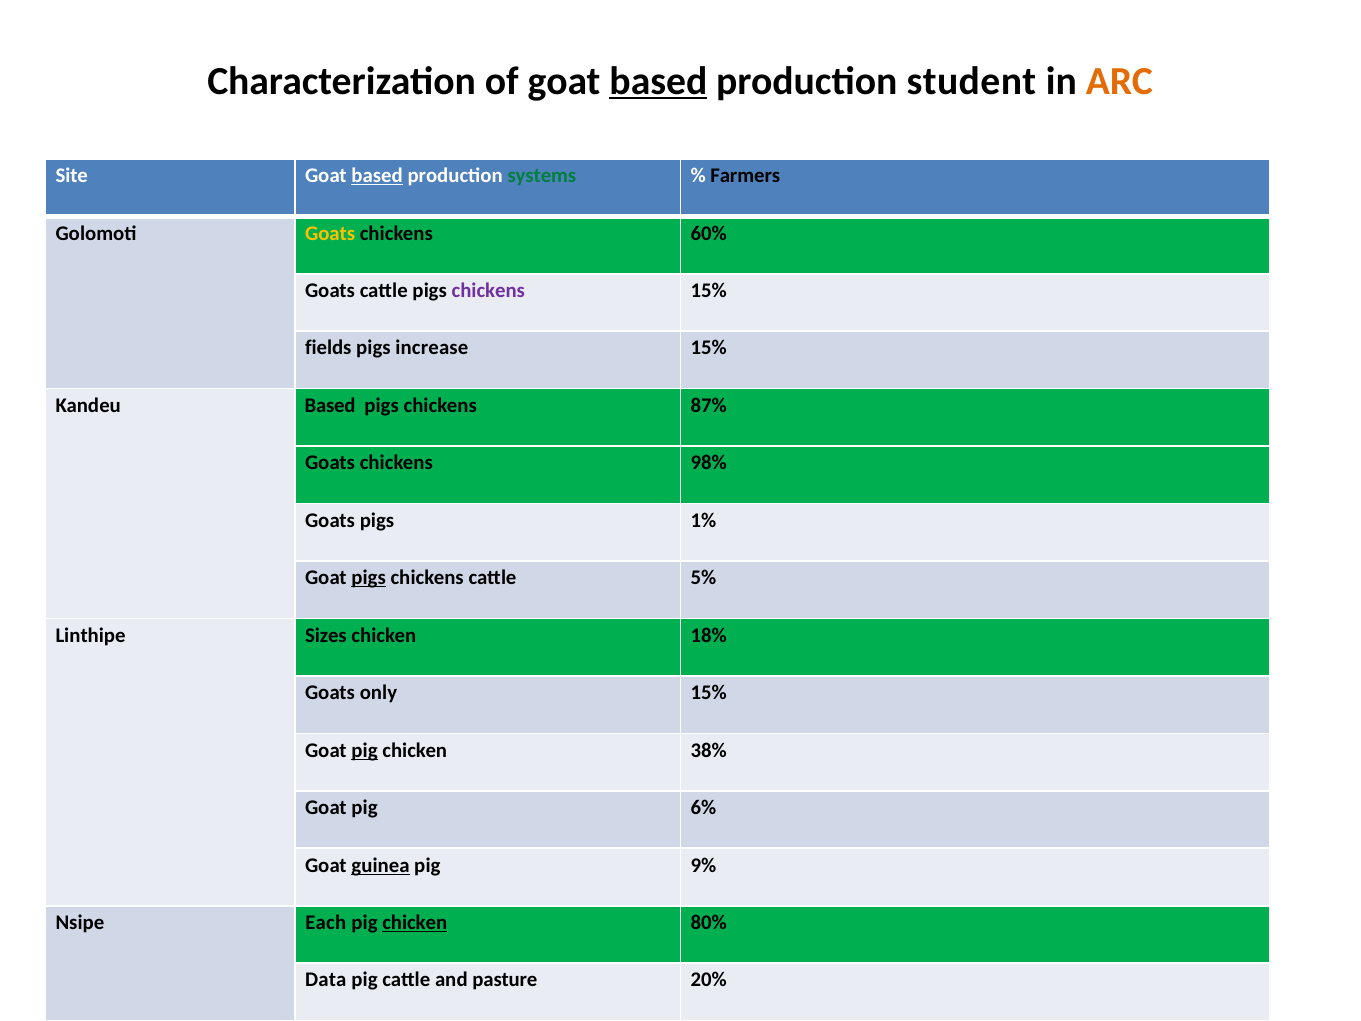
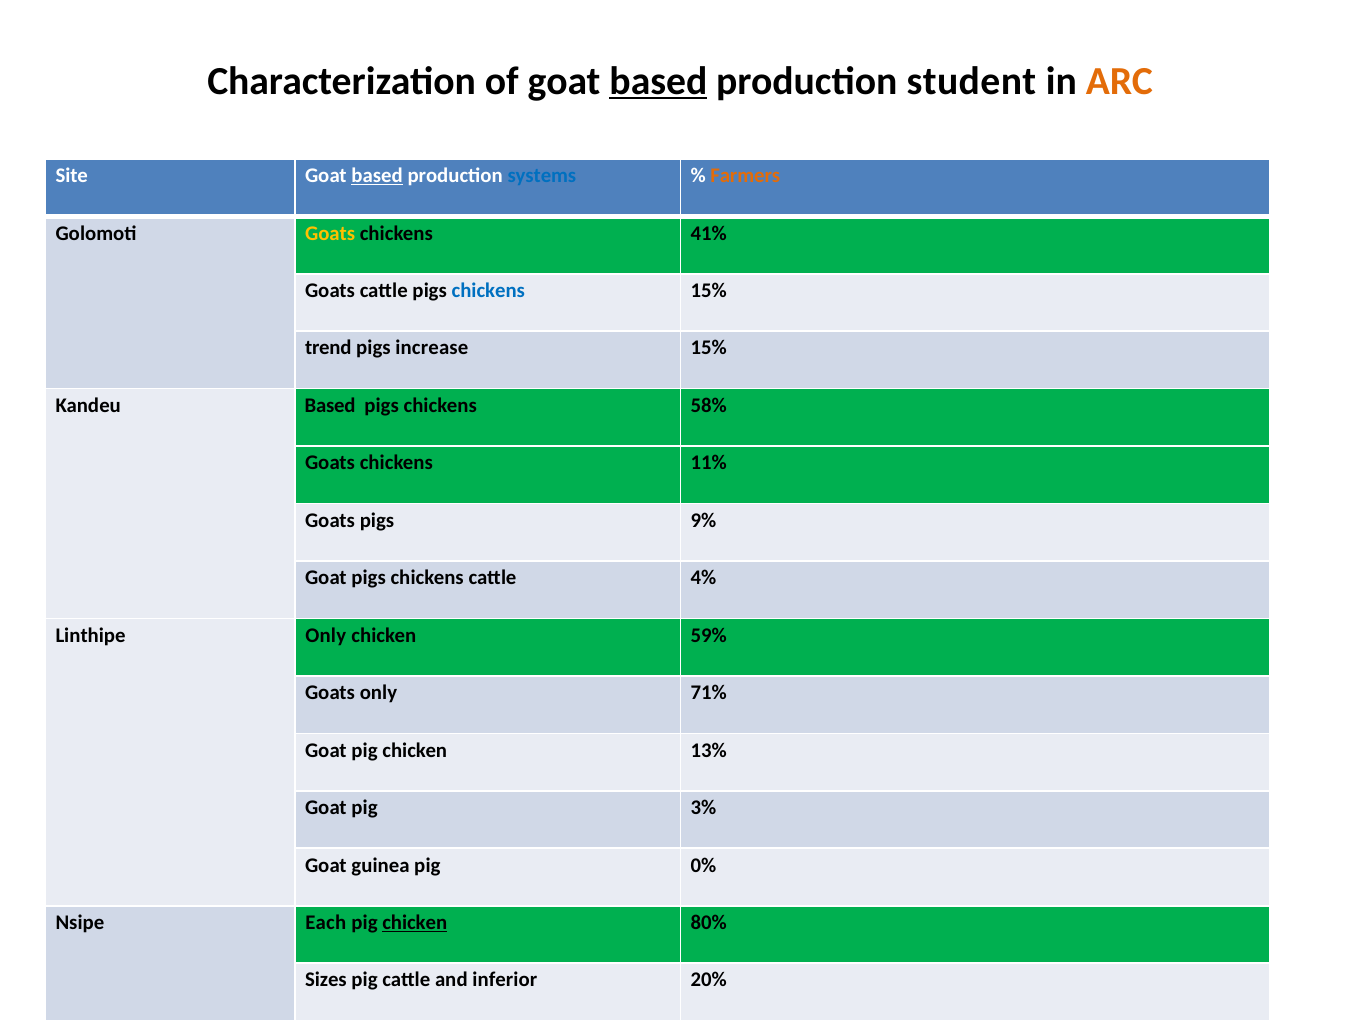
systems colour: green -> blue
Farmers colour: black -> orange
60%: 60% -> 41%
chickens at (488, 291) colour: purple -> blue
fields: fields -> trend
87%: 87% -> 58%
98%: 98% -> 11%
1%: 1% -> 9%
pigs at (369, 578) underline: present -> none
5%: 5% -> 4%
Linthipe Sizes: Sizes -> Only
18%: 18% -> 59%
only 15%: 15% -> 71%
pig at (365, 750) underline: present -> none
38%: 38% -> 13%
6%: 6% -> 3%
guinea underline: present -> none
9%: 9% -> 0%
Data: Data -> Sizes
pasture: pasture -> inferior
